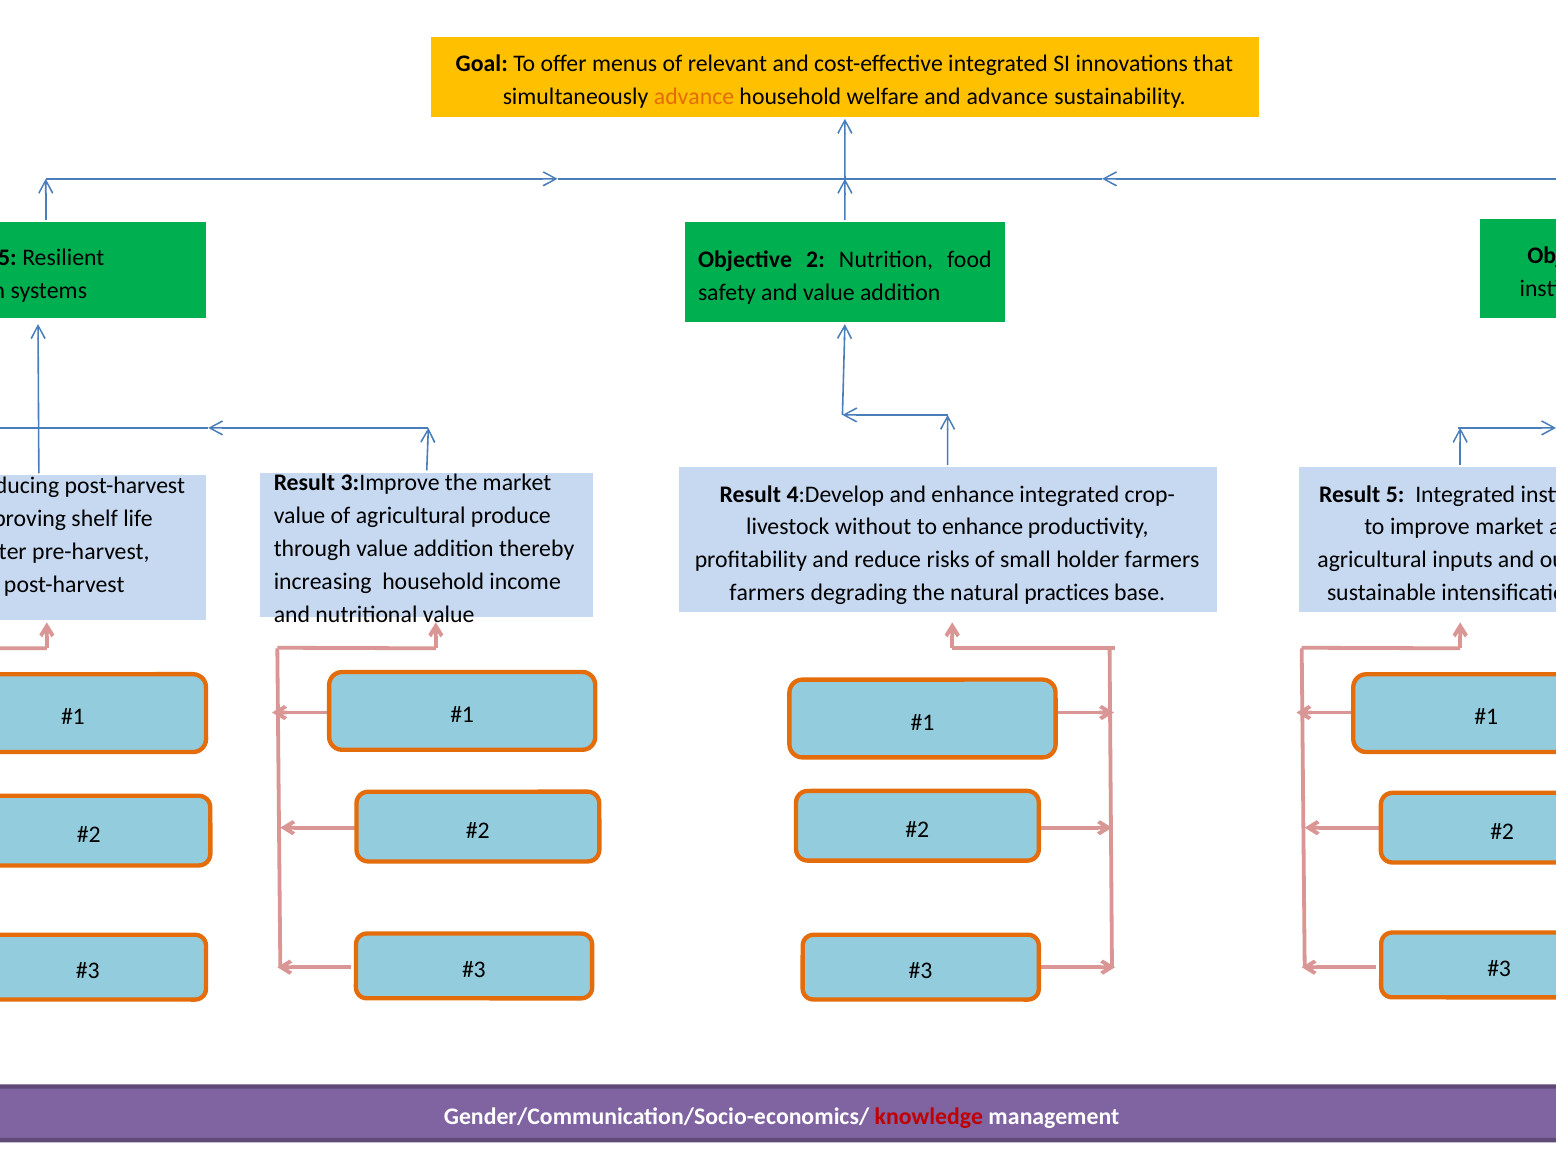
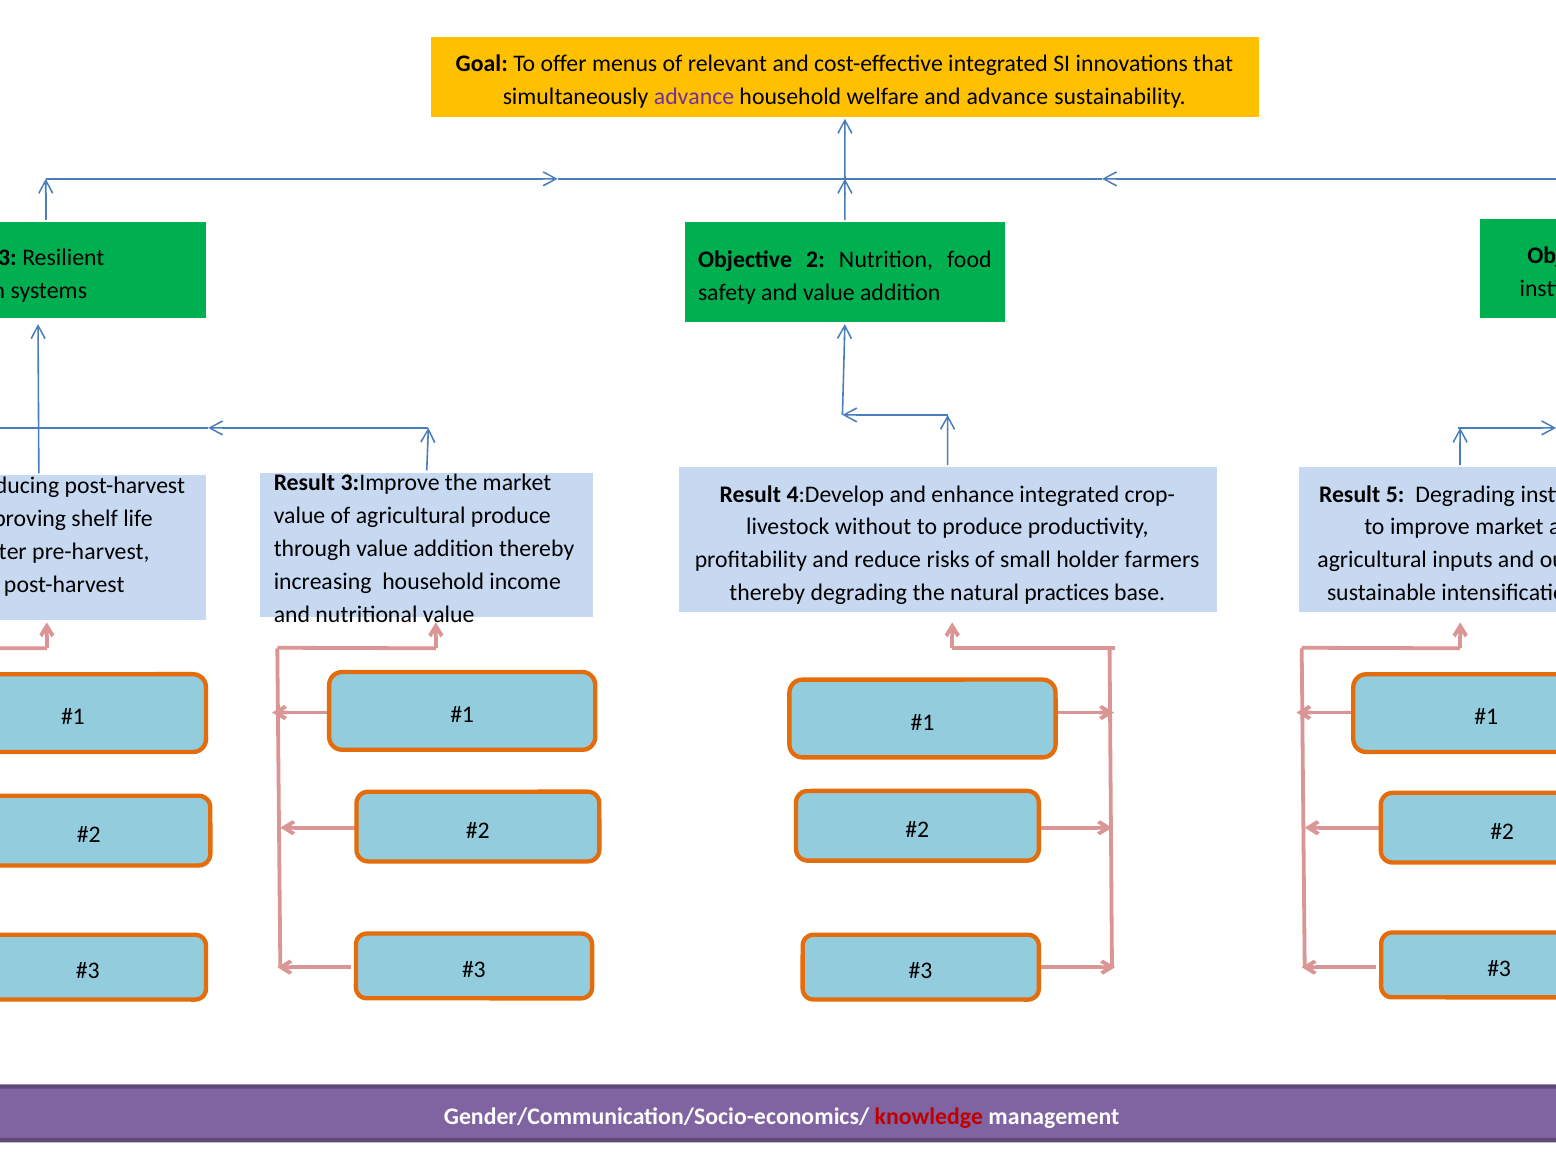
advance at (694, 97) colour: orange -> purple
5 at (7, 258): 5 -> 3
5 Integrated: Integrated -> Degrading
to enhance: enhance -> produce
farmers at (767, 593): farmers -> thereby
